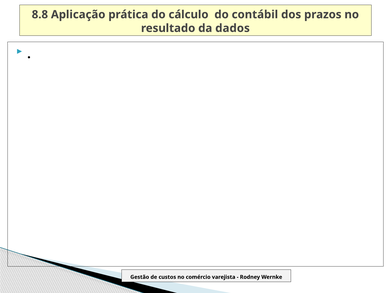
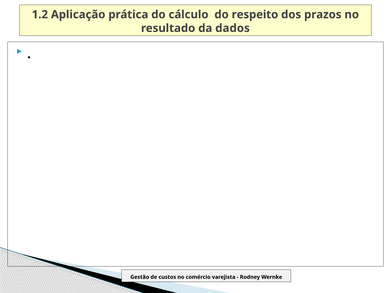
8.8: 8.8 -> 1.2
contábil: contábil -> respeito
